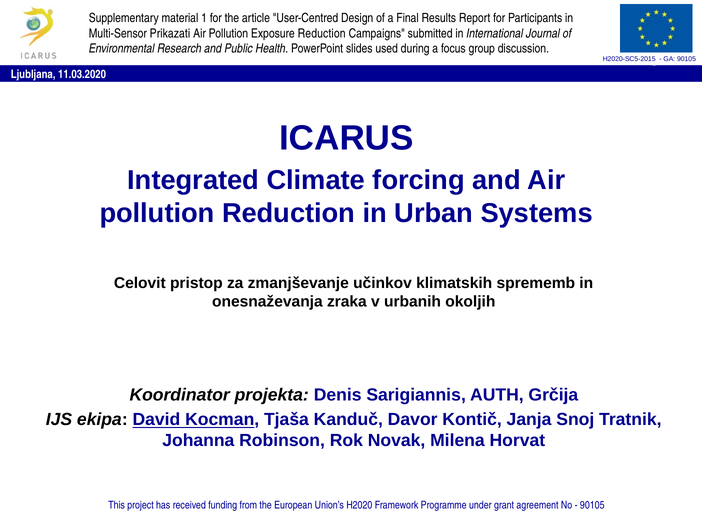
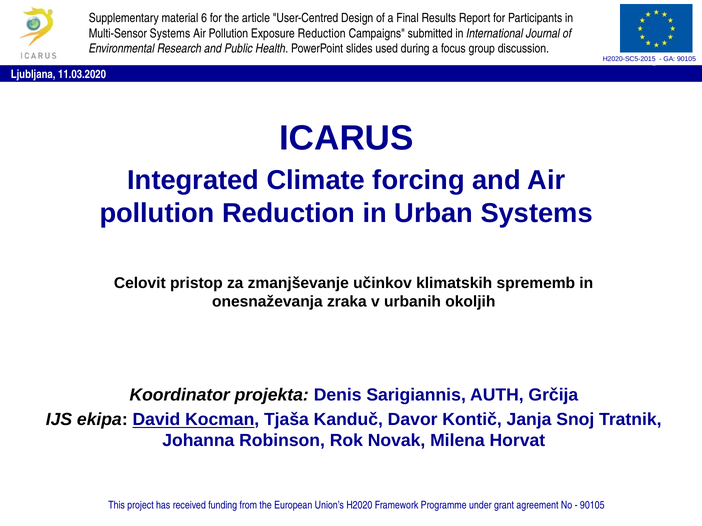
material 1: 1 -> 6
Multi-Sensor Prikazati: Prikazati -> Systems
